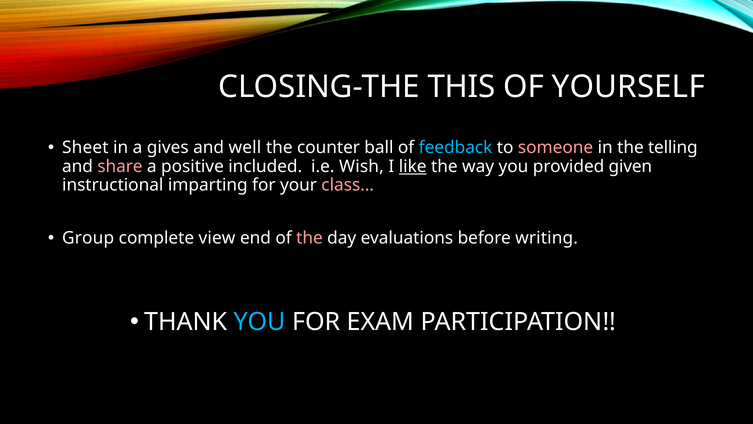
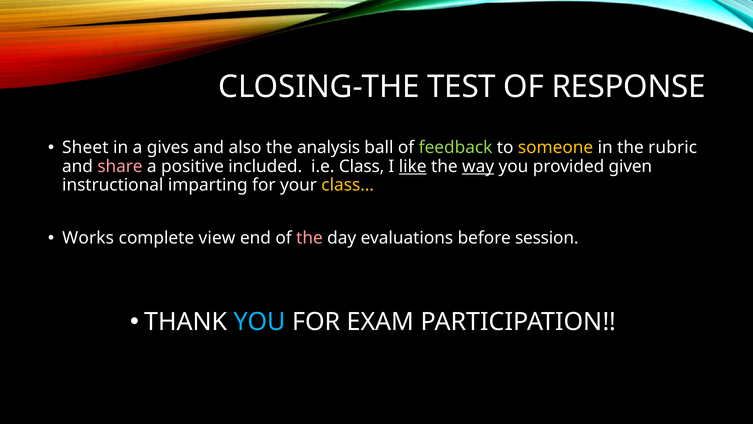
THIS: THIS -> TEST
YOURSELF: YOURSELF -> RESPONSE
well: well -> also
counter: counter -> analysis
feedback colour: light blue -> light green
someone colour: pink -> yellow
telling: telling -> rubric
Wish: Wish -> Class
way underline: none -> present
class… colour: pink -> yellow
Group: Group -> Works
writing: writing -> session
